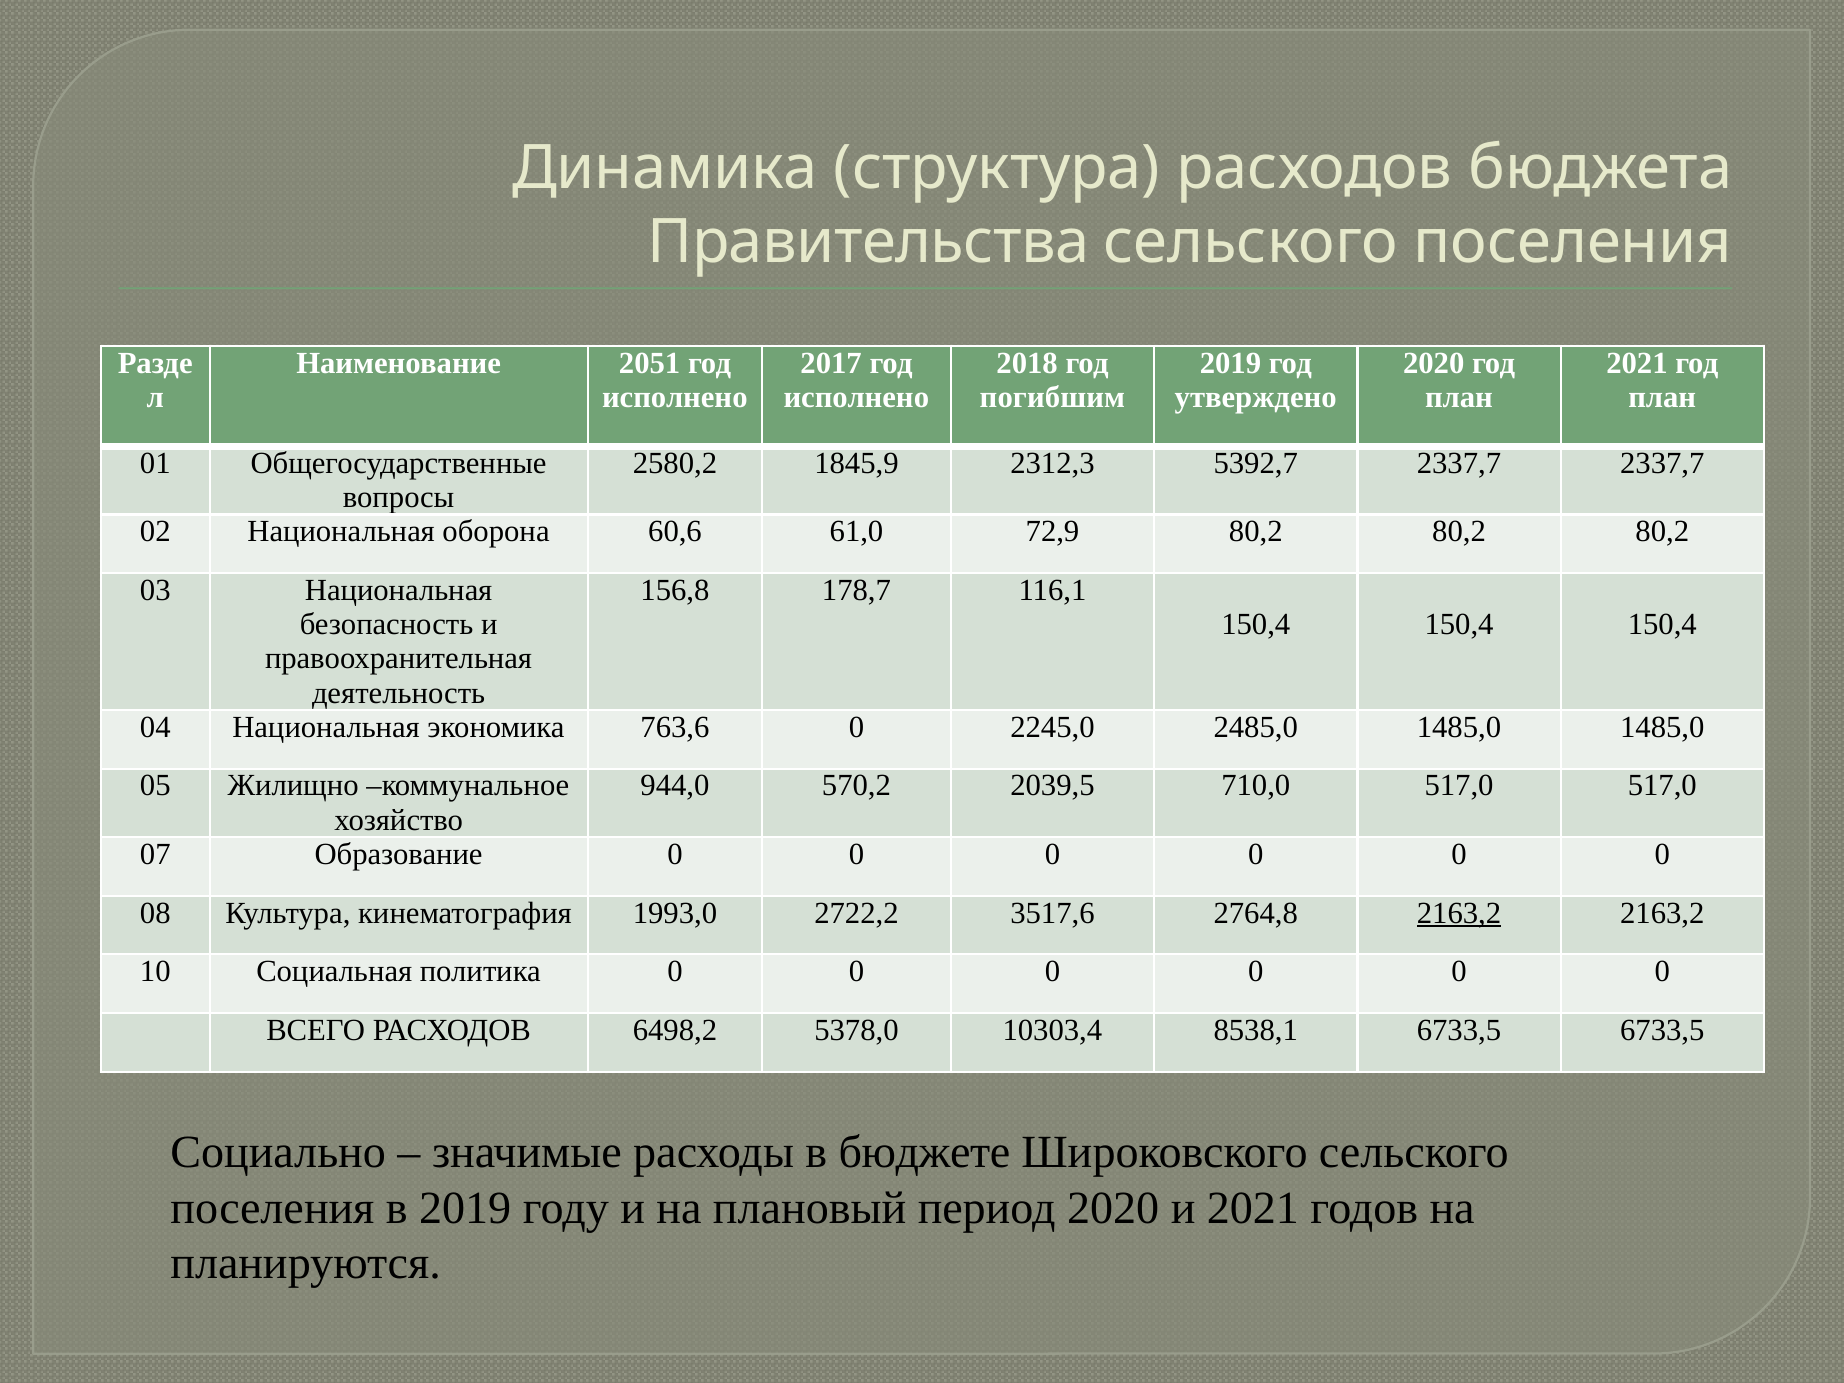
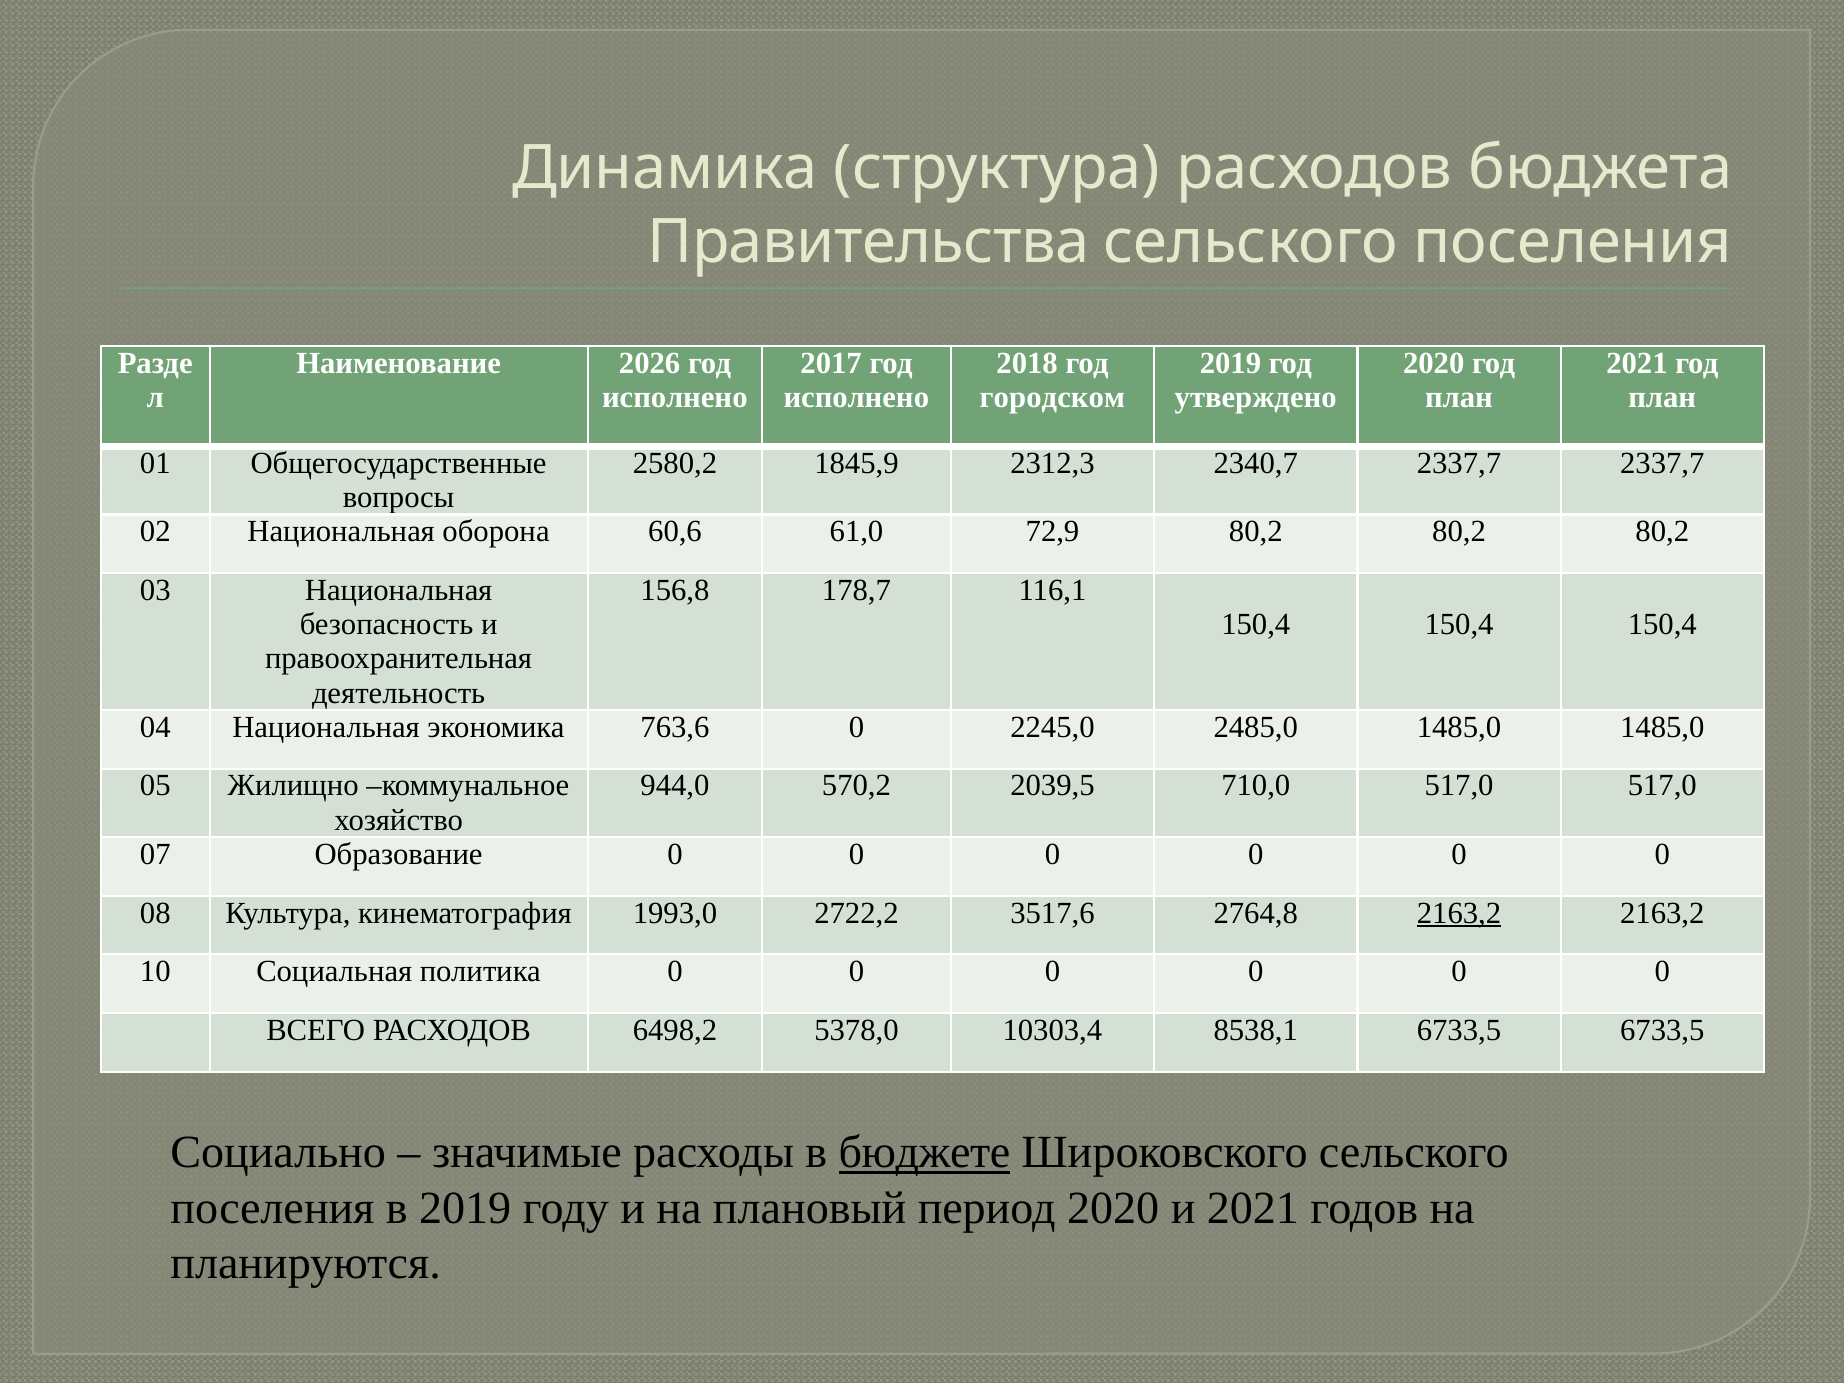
2051: 2051 -> 2026
погибшим: погибшим -> городском
5392,7: 5392,7 -> 2340,7
бюджете underline: none -> present
